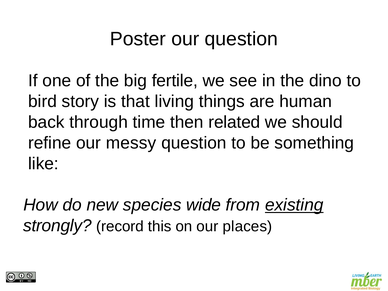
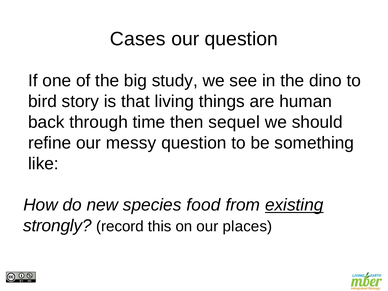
Poster: Poster -> Cases
fertile: fertile -> study
related: related -> sequel
wide: wide -> food
